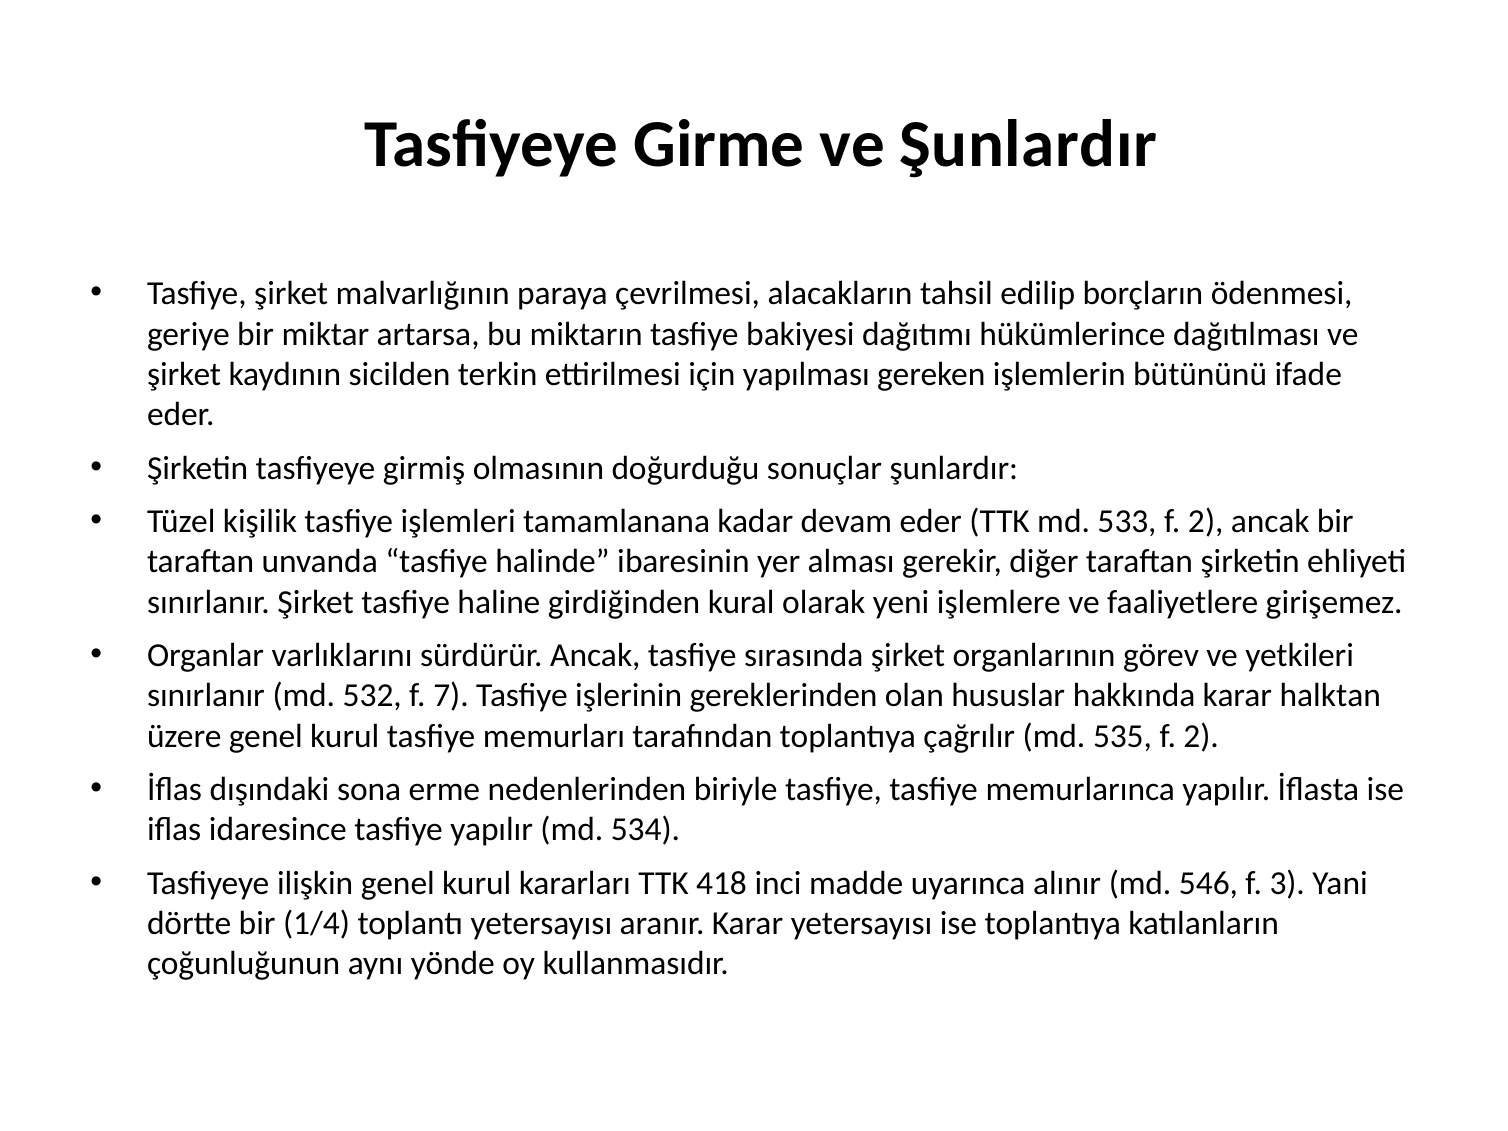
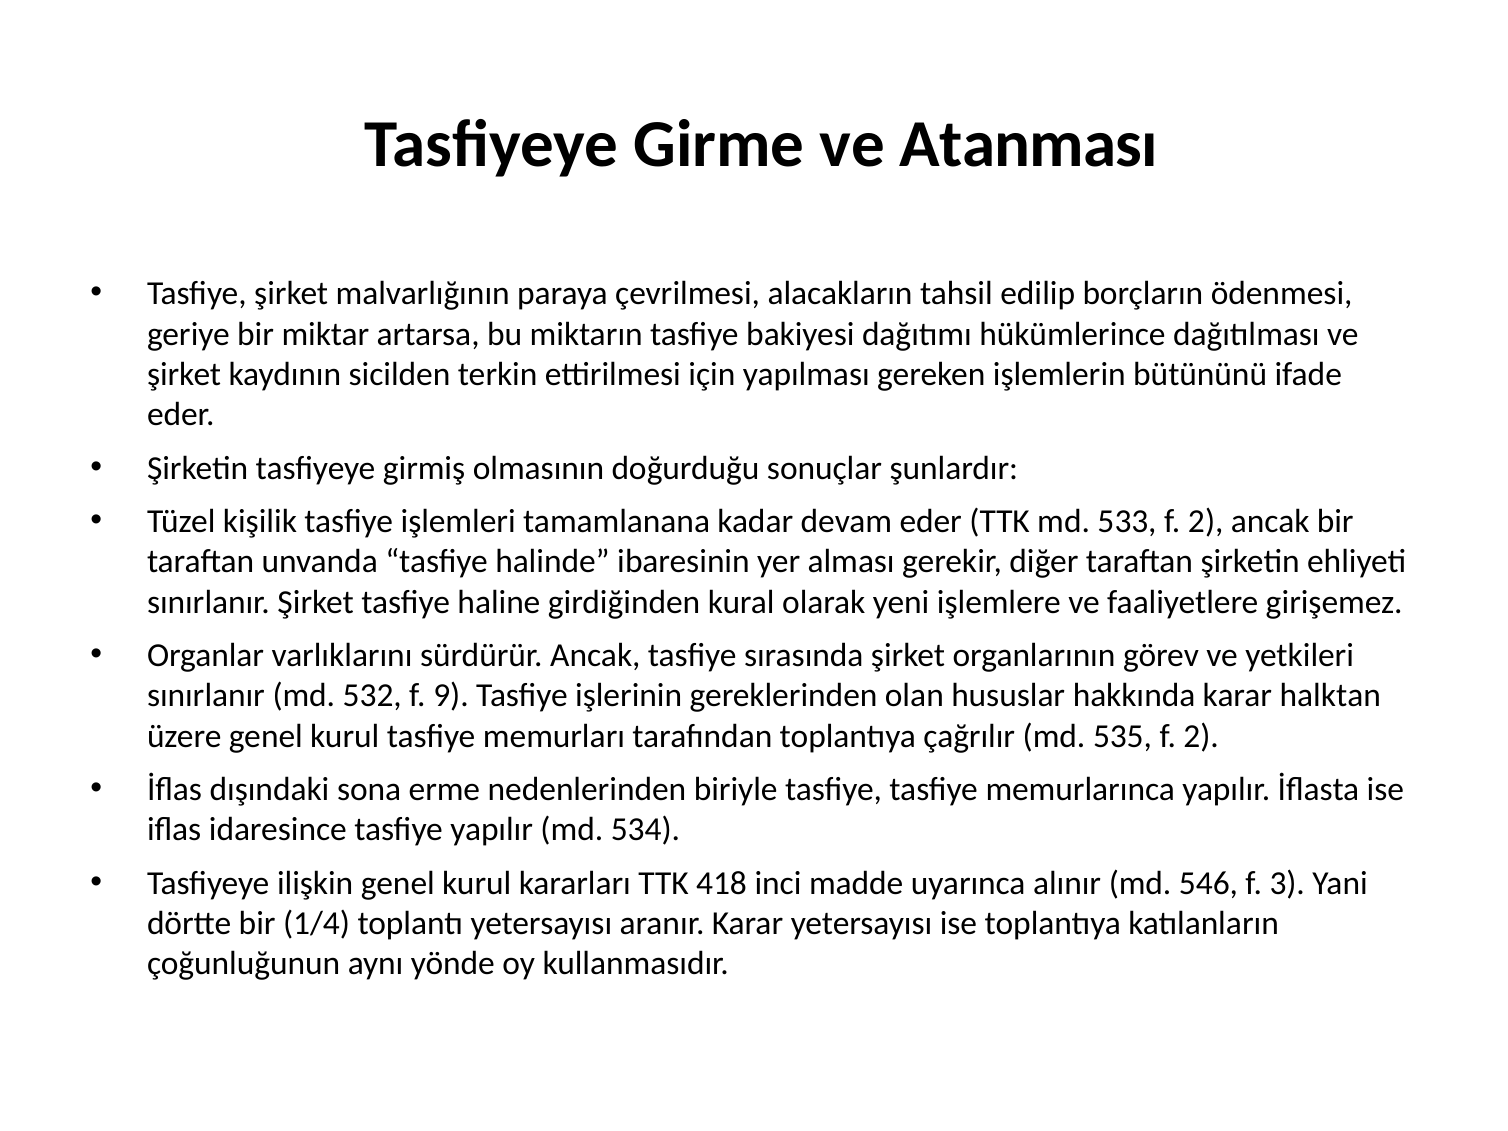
ve Şunlardır: Şunlardır -> Atanması
7: 7 -> 9
